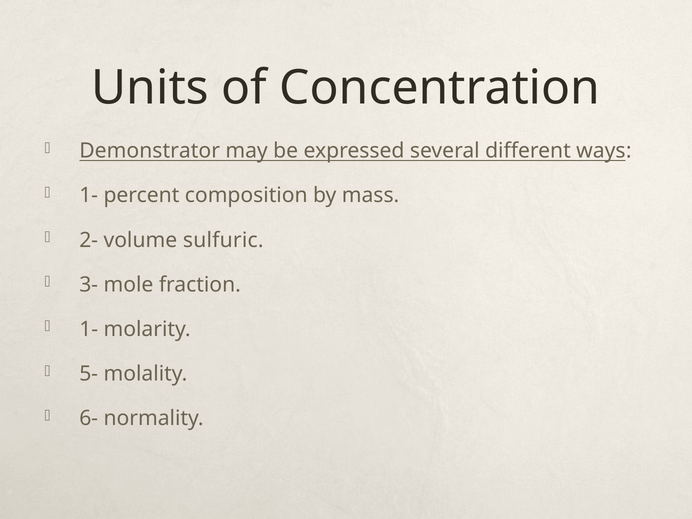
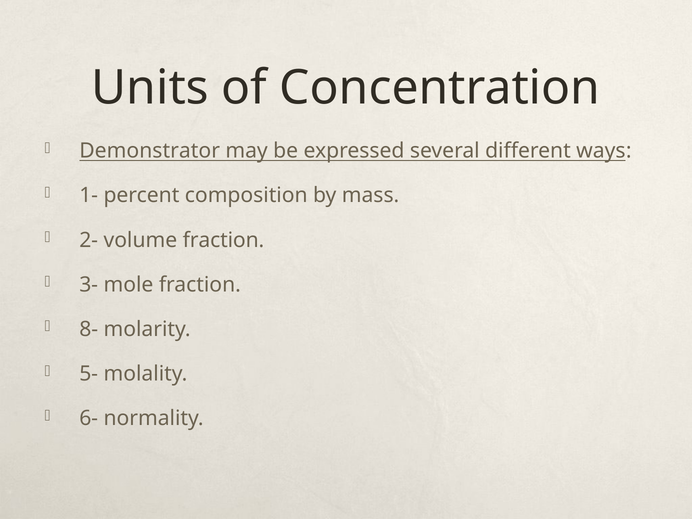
volume sulfuric: sulfuric -> fraction
1- at (89, 329): 1- -> 8-
